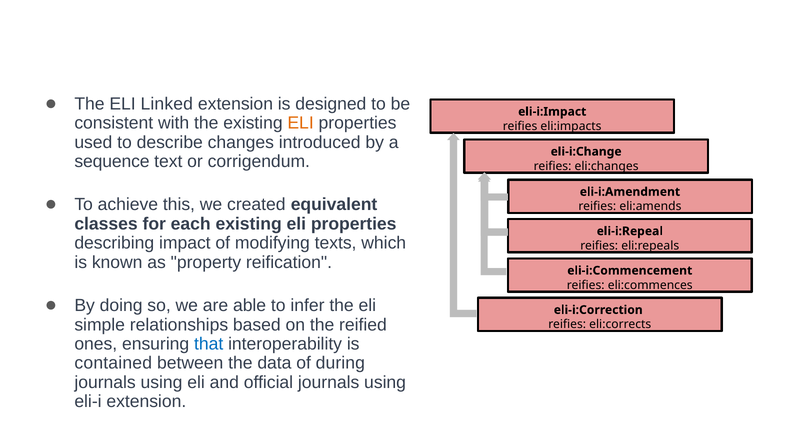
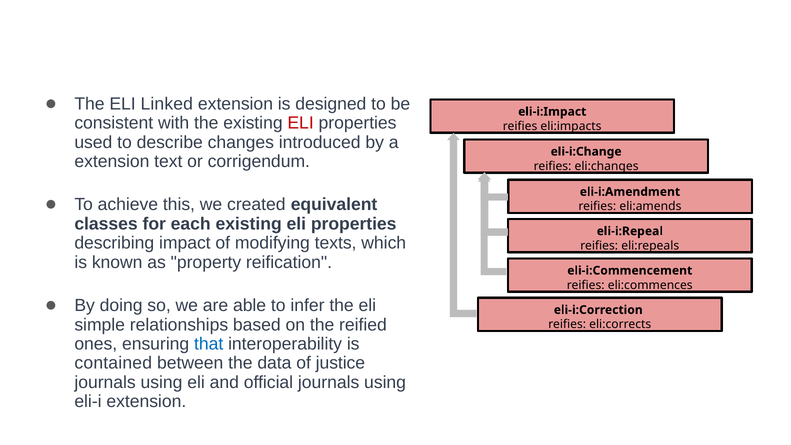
ELI at (301, 123) colour: orange -> red
sequence at (112, 161): sequence -> extension
during: during -> justice
